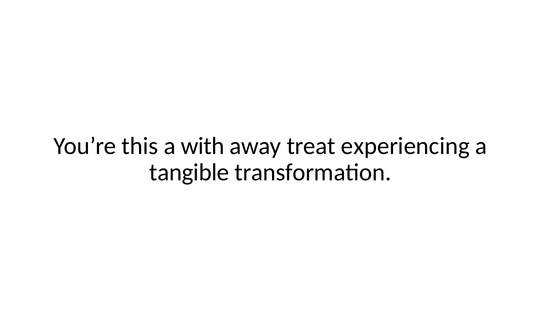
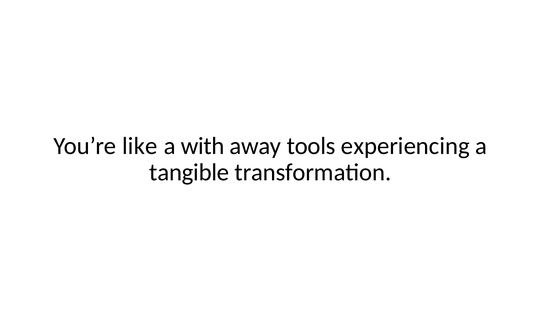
this: this -> like
treat: treat -> tools
